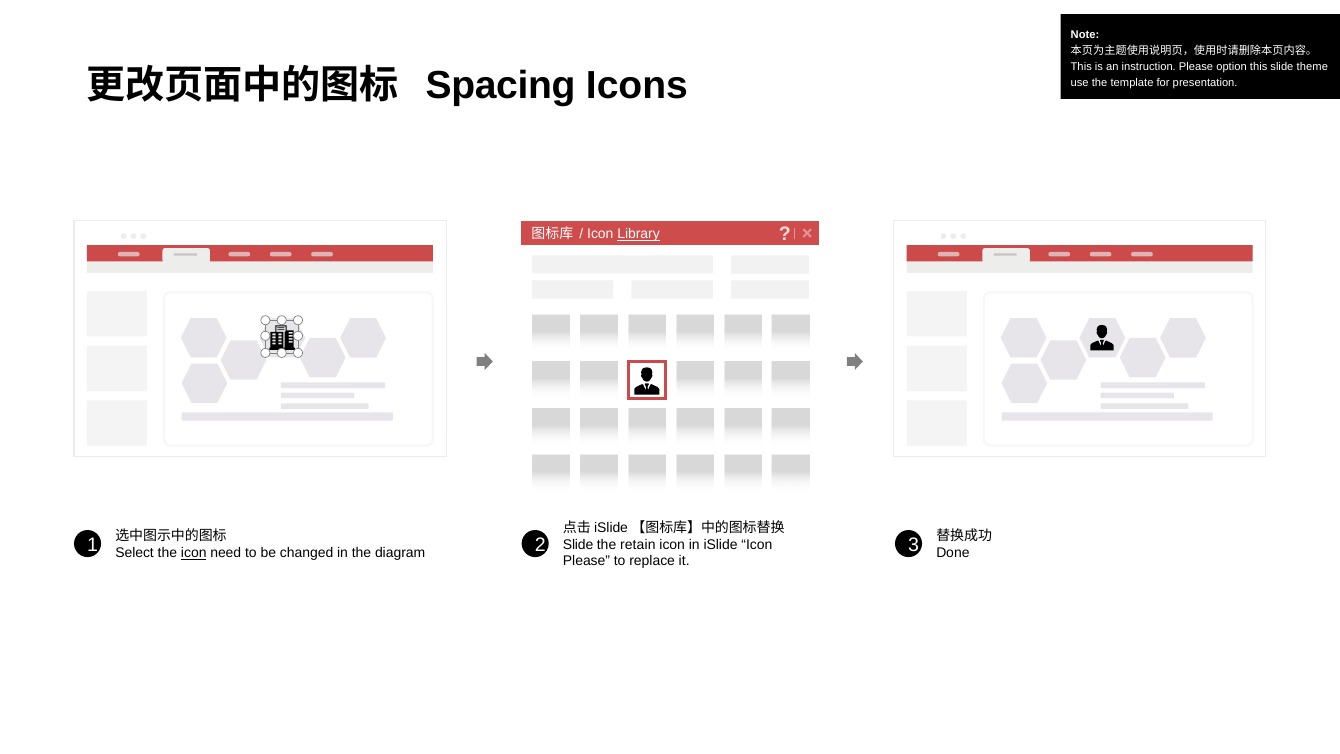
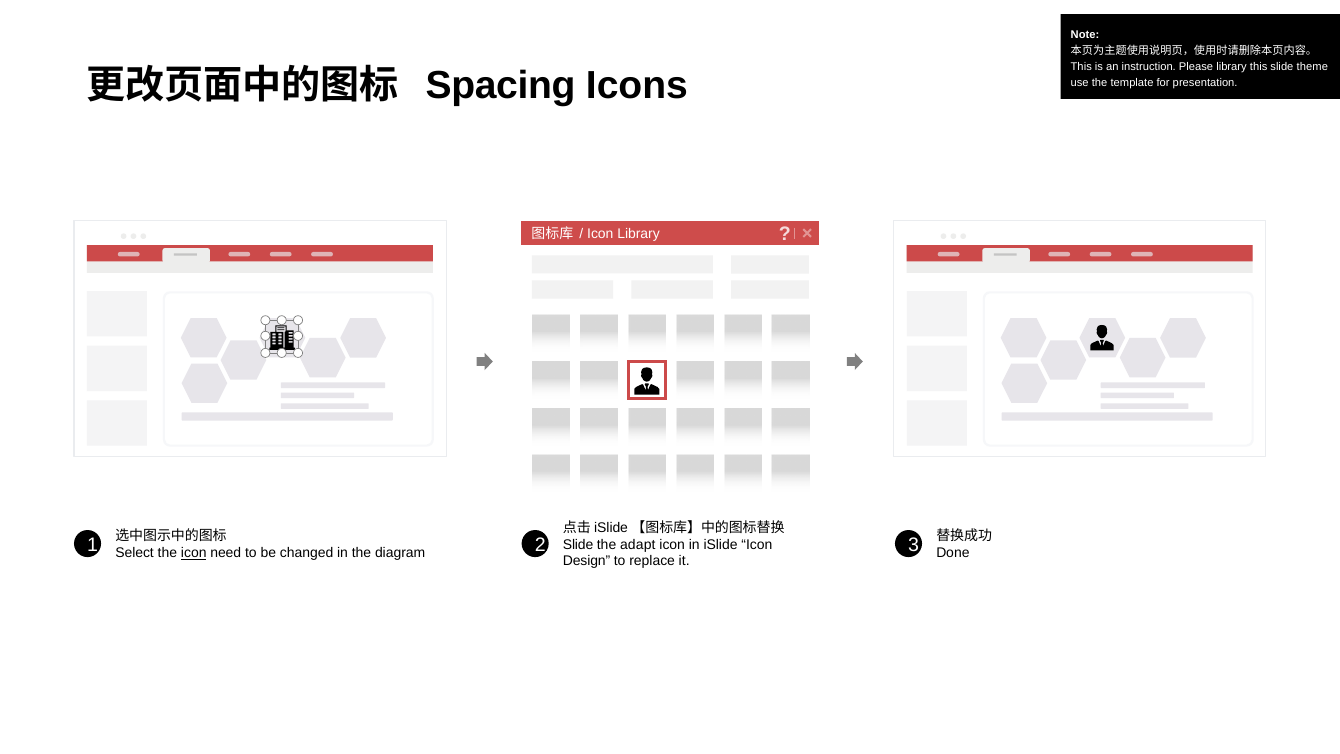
Please option: option -> library
Library at (639, 234) underline: present -> none
retain: retain -> adapt
Please at (587, 561): Please -> Design
